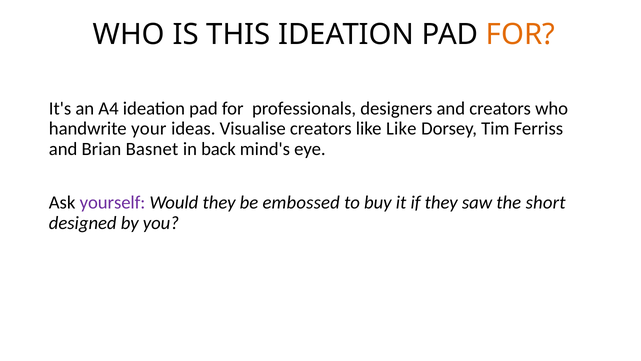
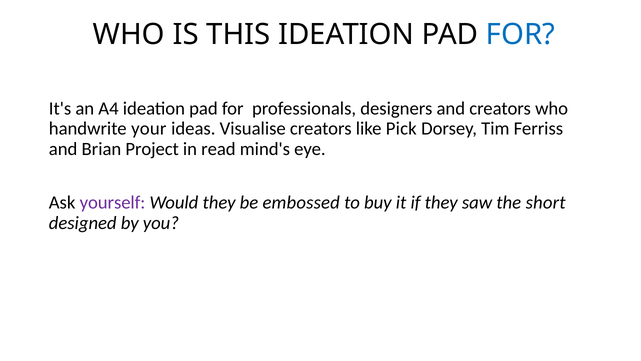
FOR at (521, 35) colour: orange -> blue
like Like: Like -> Pick
Basnet: Basnet -> Project
back: back -> read
